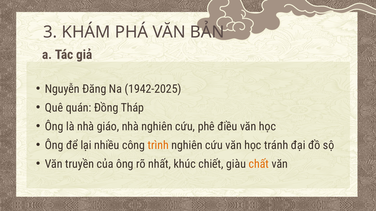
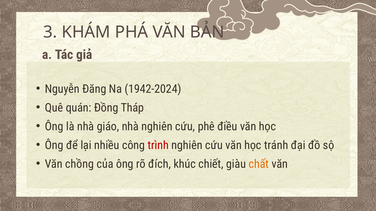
1942-2025: 1942-2025 -> 1942-2024
trình colour: orange -> red
truyền: truyền -> chồng
nhất: nhất -> đích
